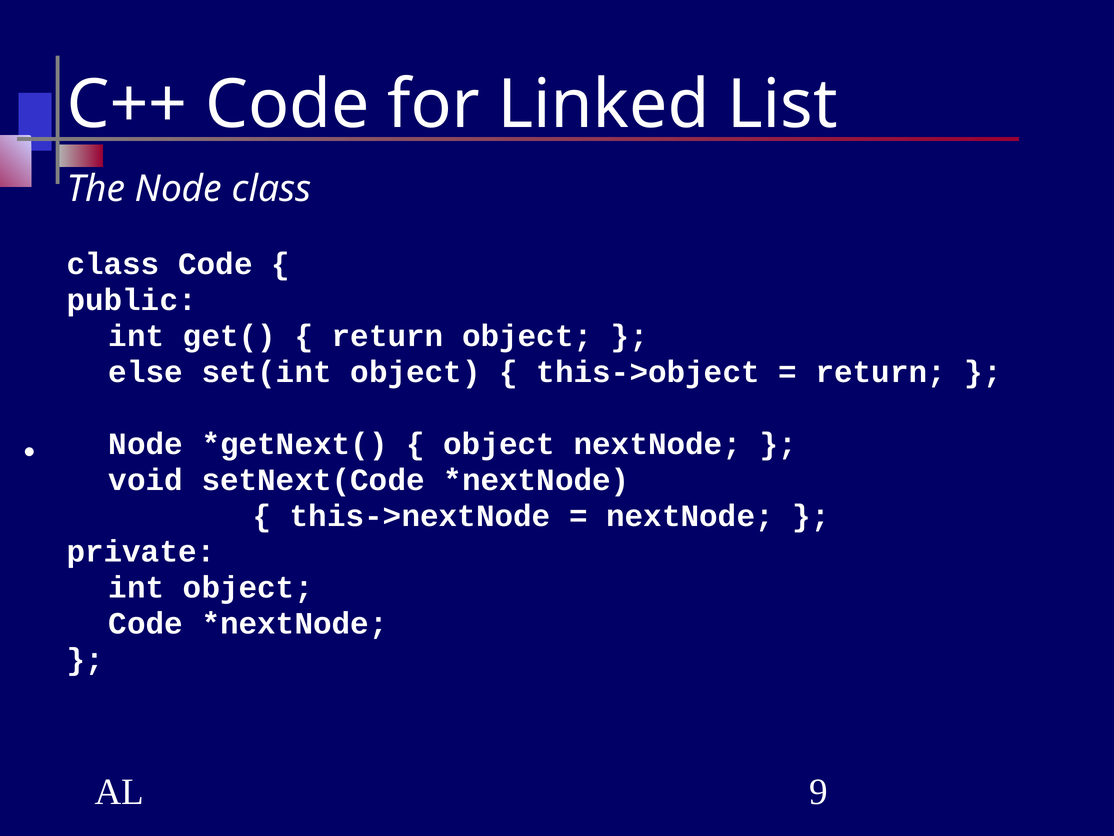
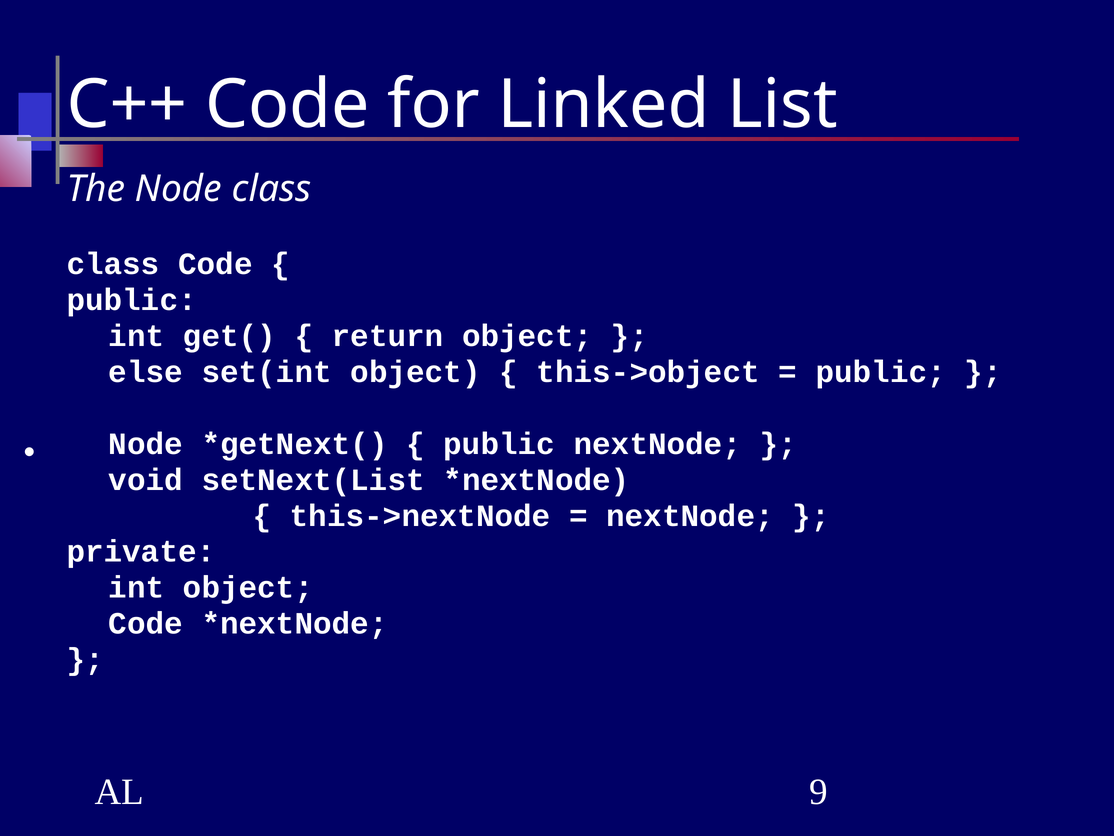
return at (881, 372): return -> public
object at (499, 444): object -> public
setNext(Code: setNext(Code -> setNext(List
